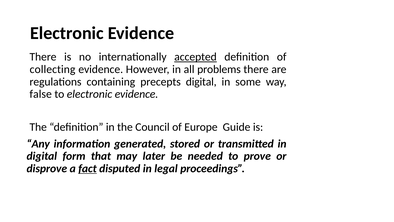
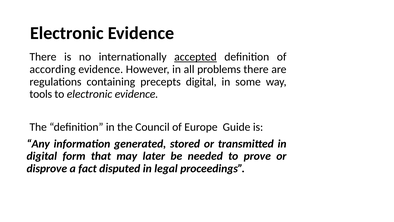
collecting: collecting -> according
false: false -> tools
fact underline: present -> none
